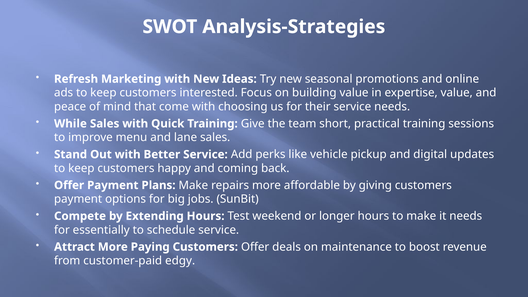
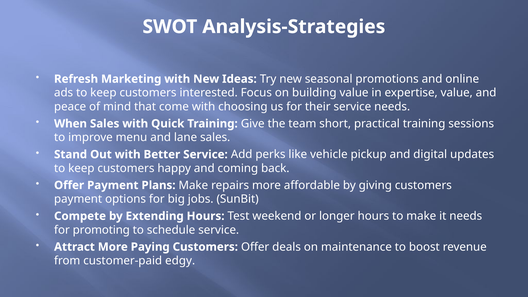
While: While -> When
essentially: essentially -> promoting
